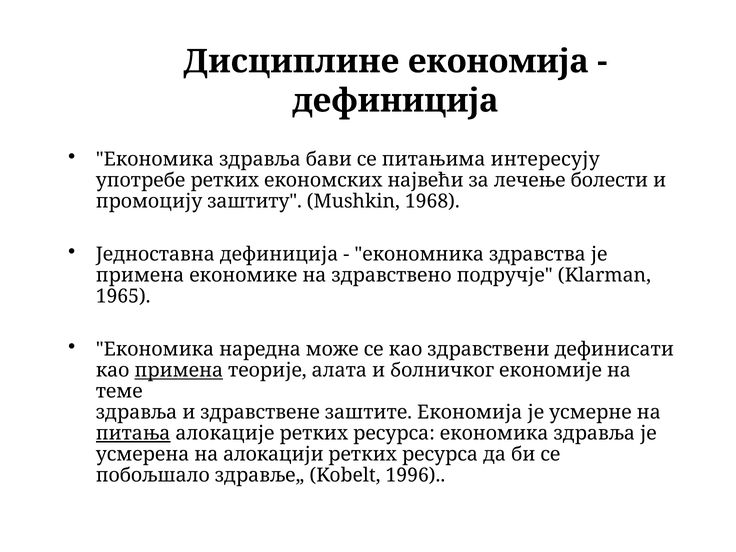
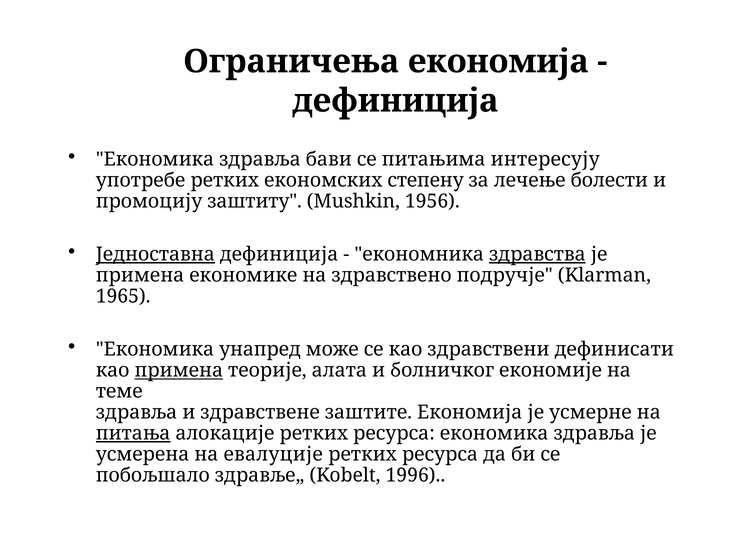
Дисциплине: Дисциплине -> Ограничења
највећи: највећи -> степену
1968: 1968 -> 1956
Једноставна underline: none -> present
здравства underline: none -> present
наредна: наредна -> унапред
алокацији: алокацији -> евалуције
